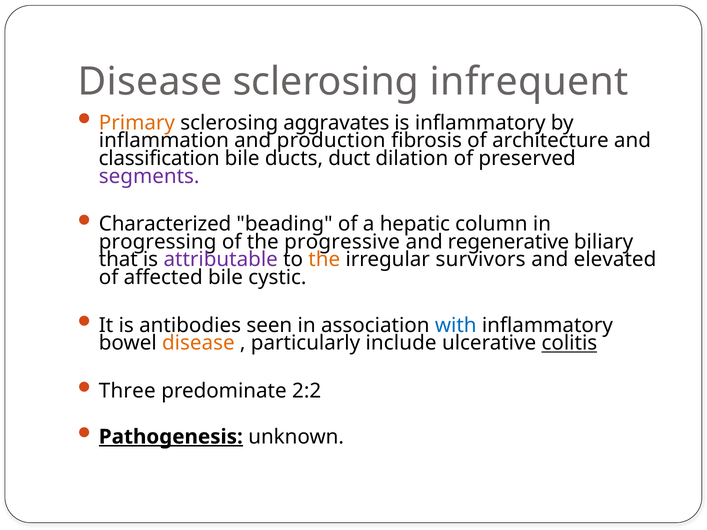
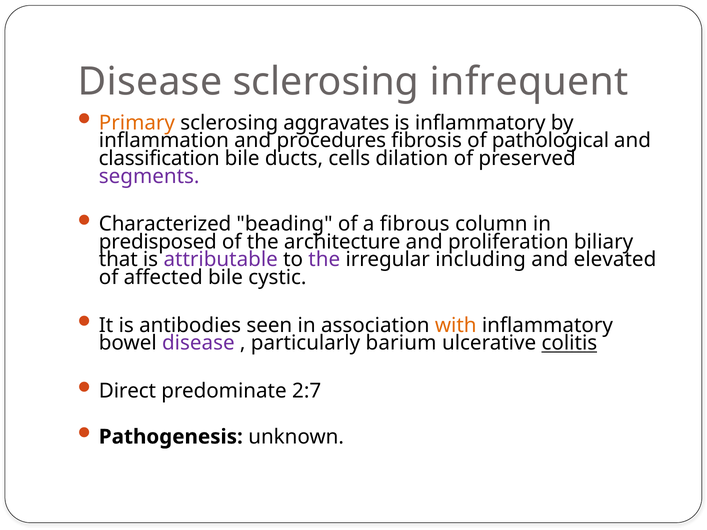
production: production -> procedures
architecture: architecture -> pathological
duct: duct -> cells
hepatic: hepatic -> fibrous
progressing: progressing -> predisposed
progressive: progressive -> architecture
regenerative: regenerative -> proliferation
the at (324, 260) colour: orange -> purple
survivors: survivors -> including
with colour: blue -> orange
disease at (198, 343) colour: orange -> purple
include: include -> barium
Three: Three -> Direct
2:2: 2:2 -> 2:7
Pathogenesis underline: present -> none
